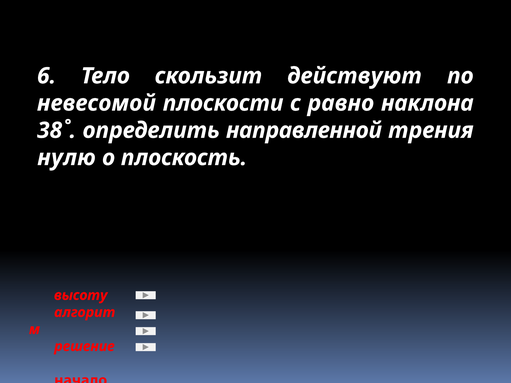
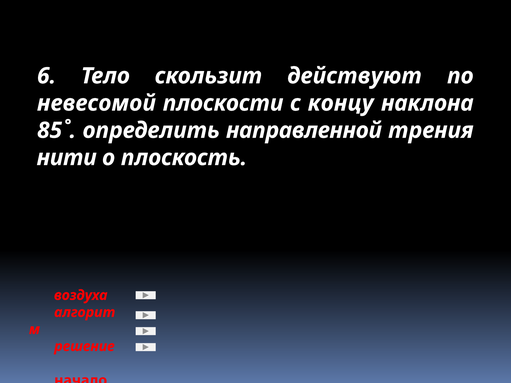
равно: равно -> концу
38˚: 38˚ -> 85˚
нулю: нулю -> нити
высоту: высоту -> воздуха
